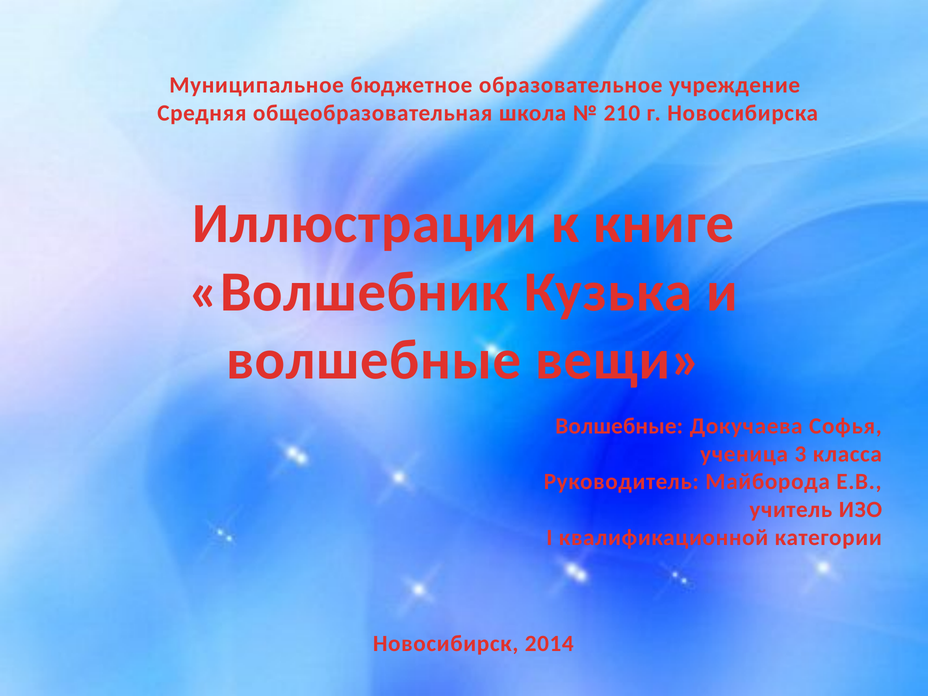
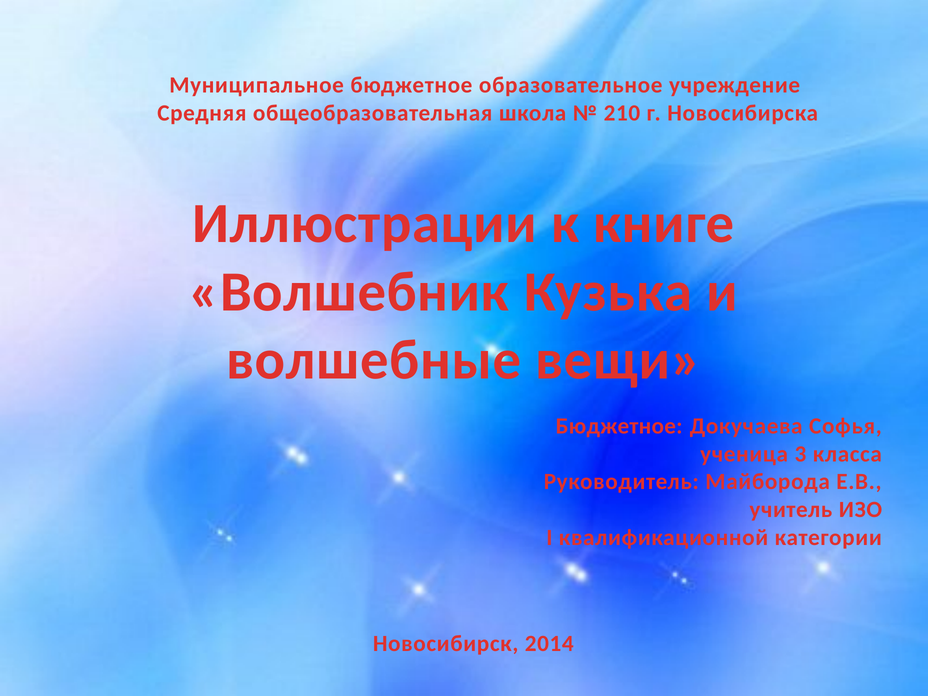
Волшебные at (619, 426): Волшебные -> Бюджетное
